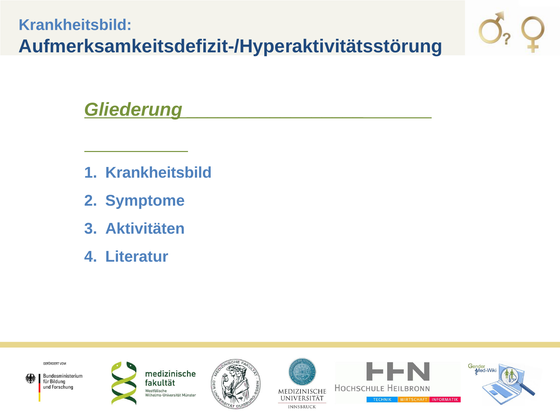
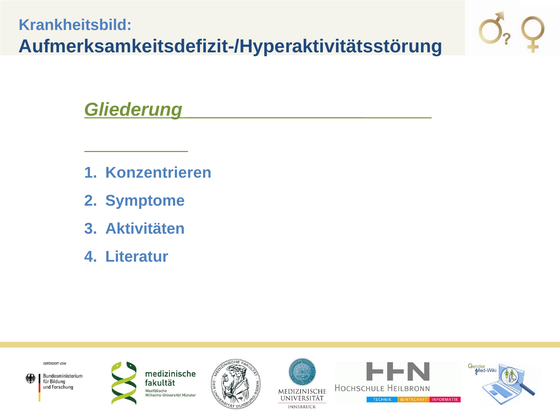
Krankheitsbild at (159, 173): Krankheitsbild -> Konzentrieren
